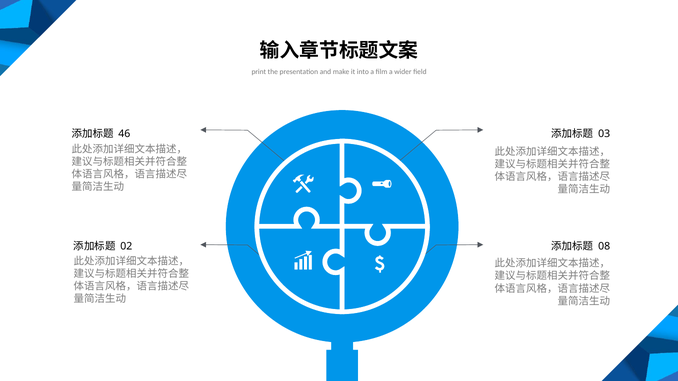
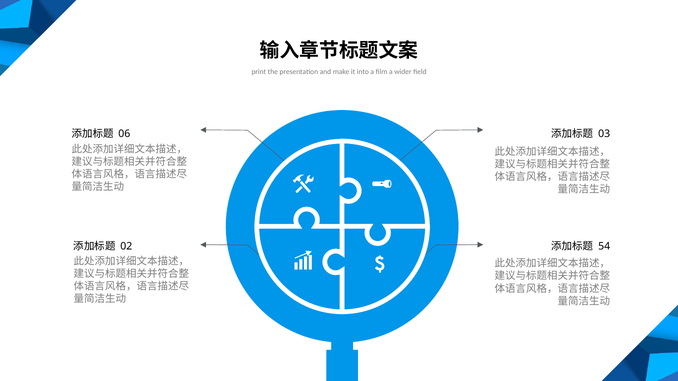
46: 46 -> 06
08: 08 -> 54
